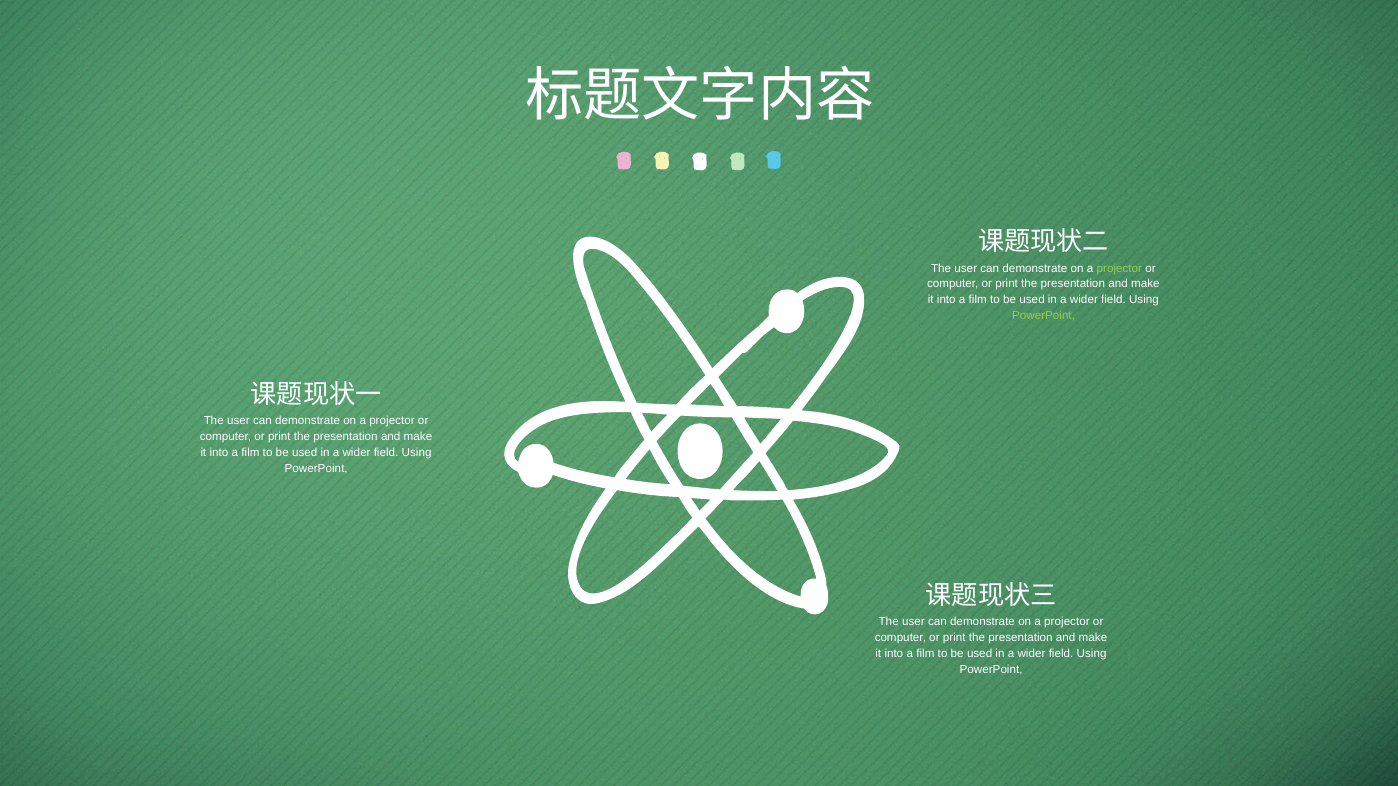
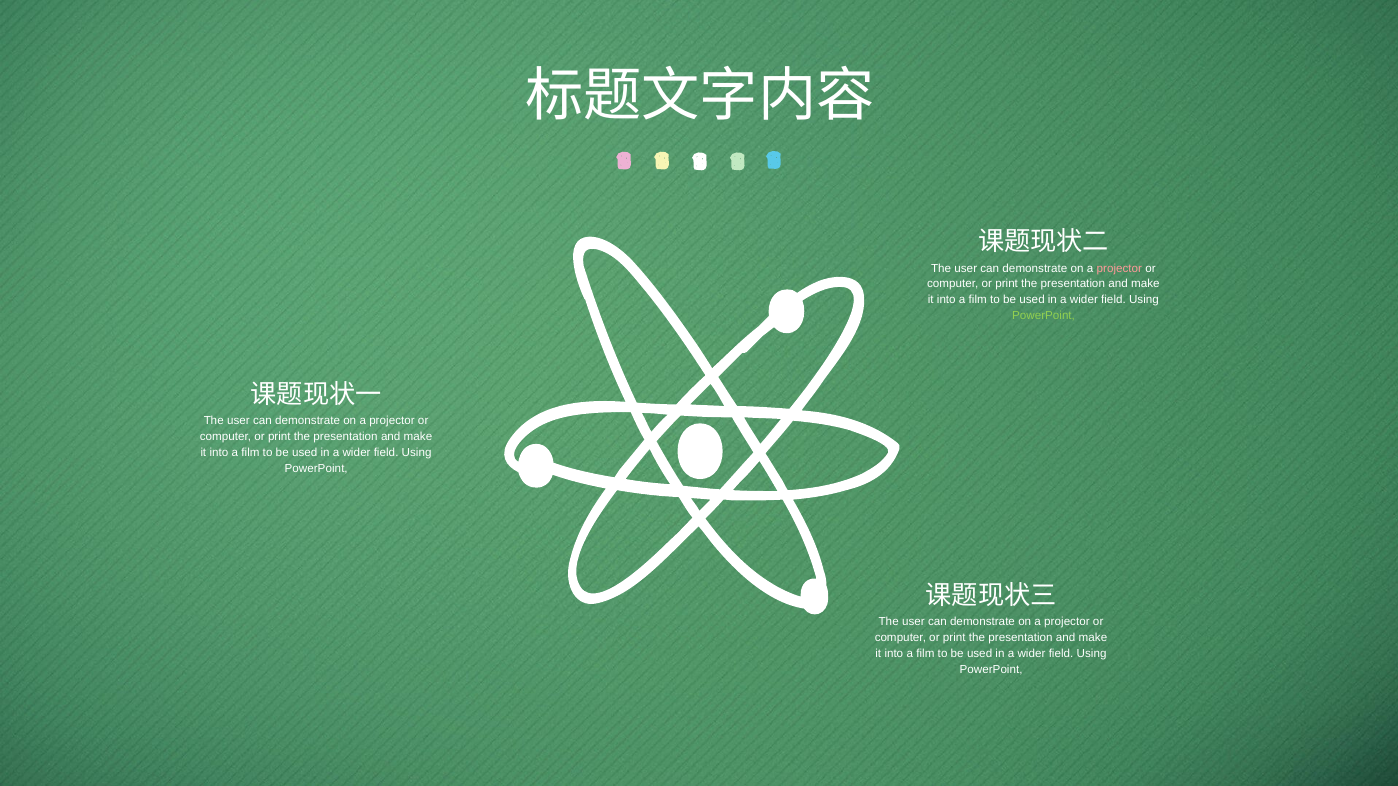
projector at (1119, 268) colour: light green -> pink
